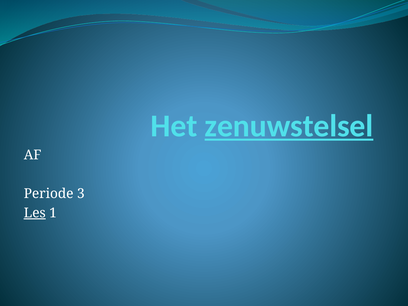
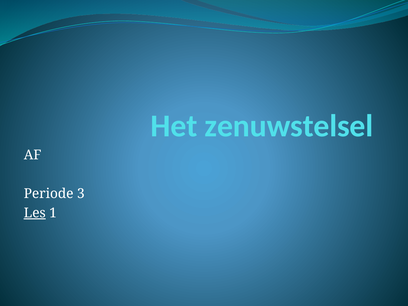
zenuwstelsel underline: present -> none
